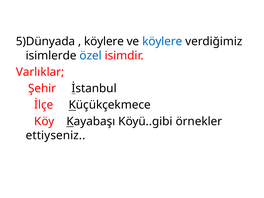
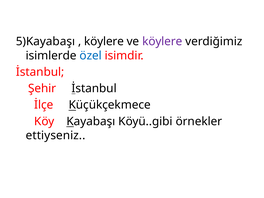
5)Dünyada: 5)Dünyada -> 5)Kayabaşı
köylere at (162, 41) colour: blue -> purple
Varlıklar at (40, 72): Varlıklar -> İstanbul
